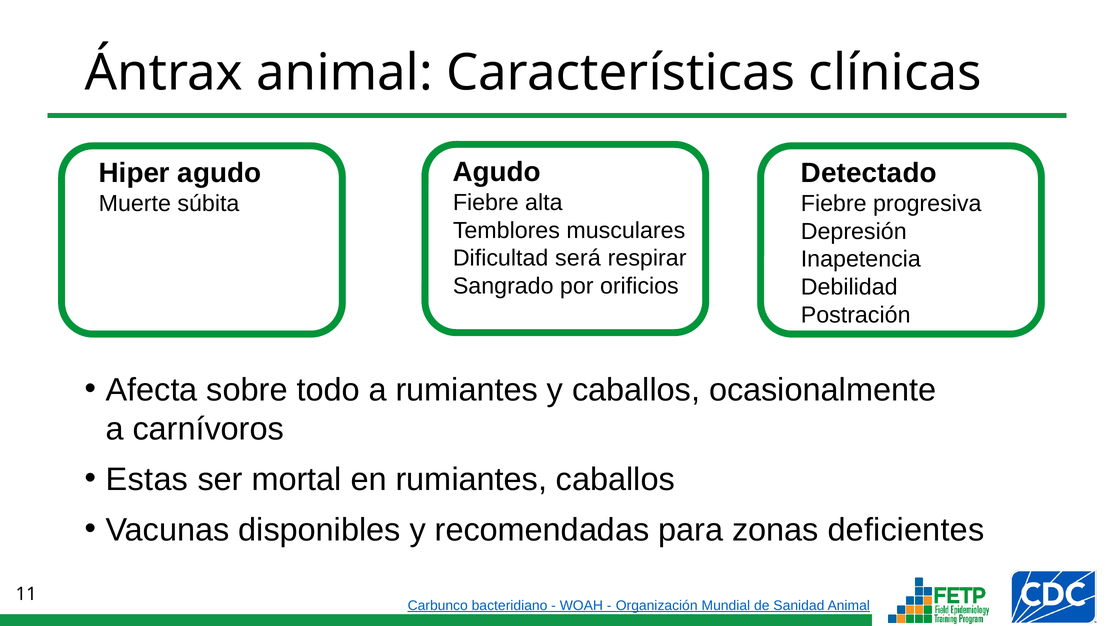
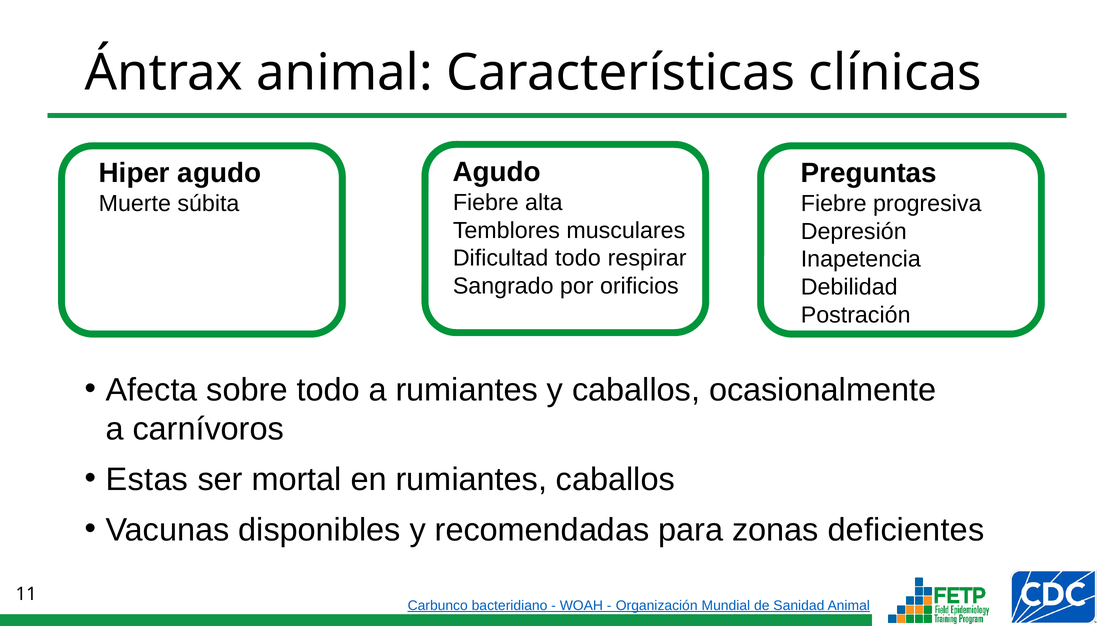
Detectado: Detectado -> Preguntas
Dificultad será: será -> todo
